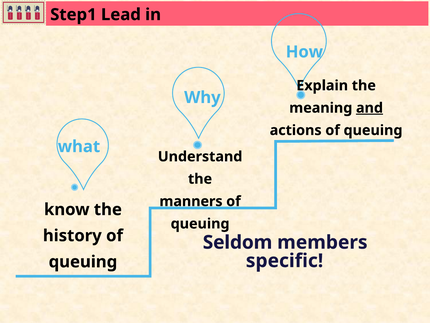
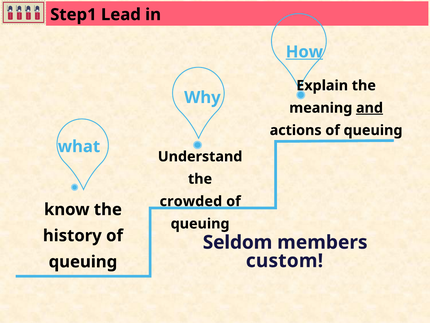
How underline: none -> present
manners: manners -> crowded
specific: specific -> custom
